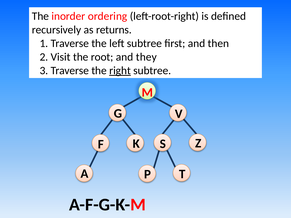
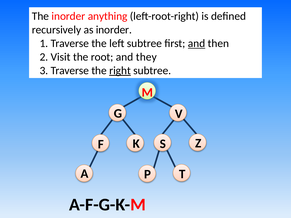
ordering: ordering -> anything
as returns: returns -> inorder
and at (197, 43) underline: none -> present
